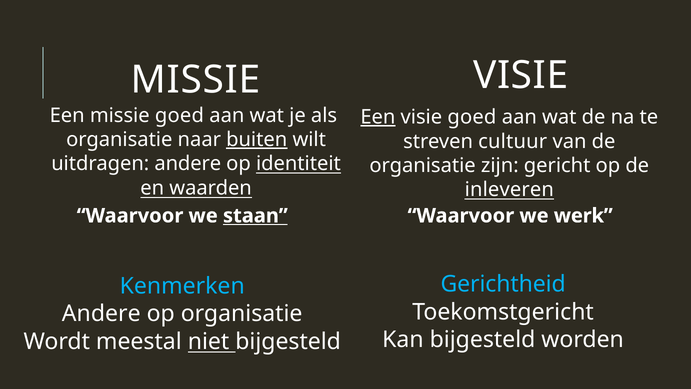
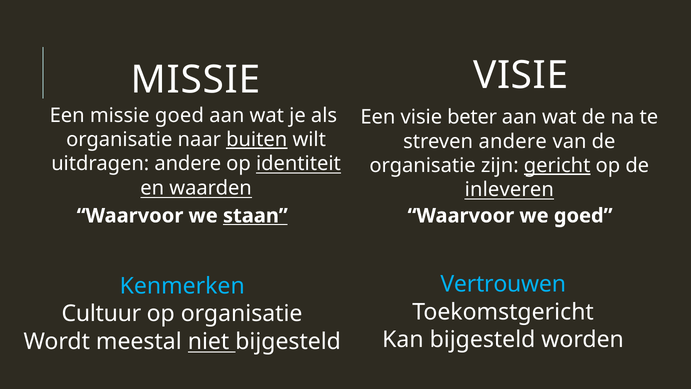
Een at (378, 117) underline: present -> none
visie goed: goed -> beter
streven cultuur: cultuur -> andere
gericht underline: none -> present
we werk: werk -> goed
Gerichtheid: Gerichtheid -> Vertrouwen
Andere at (101, 314): Andere -> Cultuur
